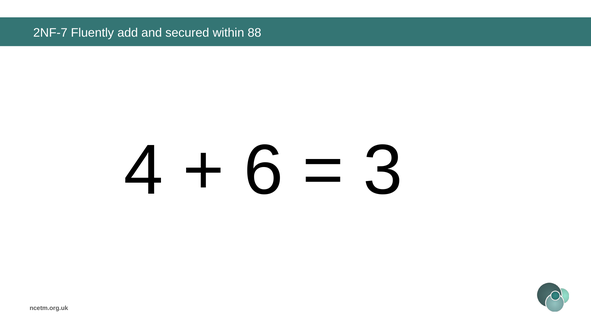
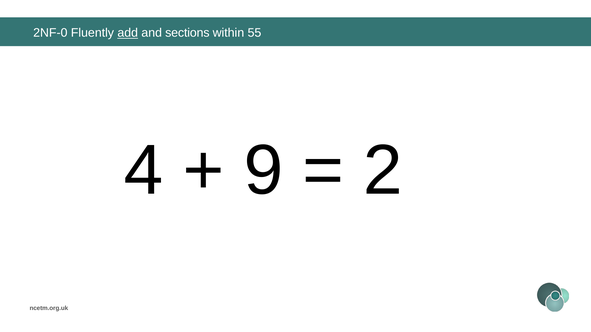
2NF-7: 2NF-7 -> 2NF-0
add underline: none -> present
secured: secured -> sections
88: 88 -> 55
6: 6 -> 9
3: 3 -> 2
